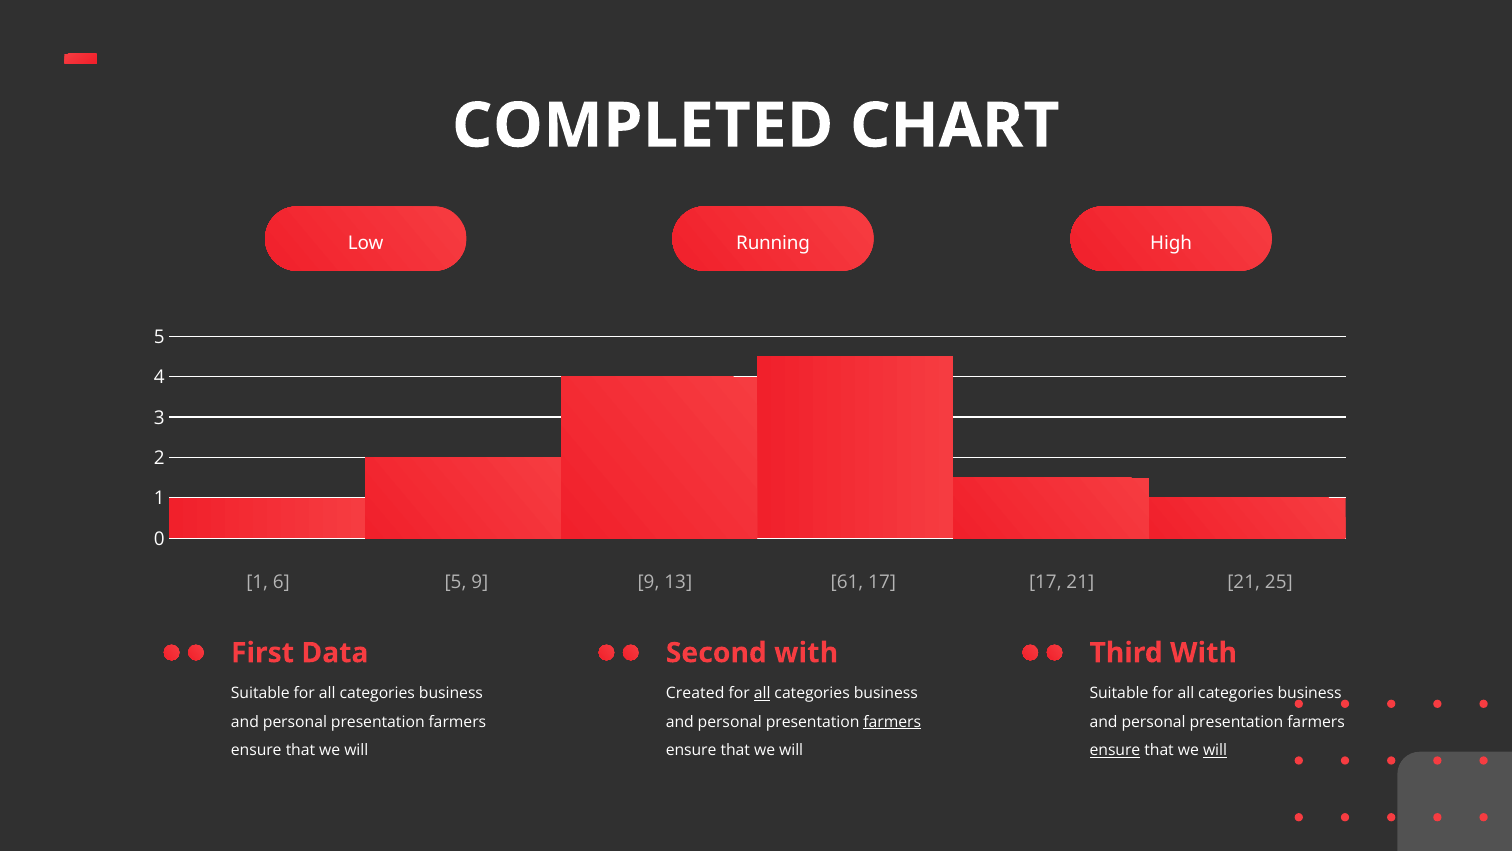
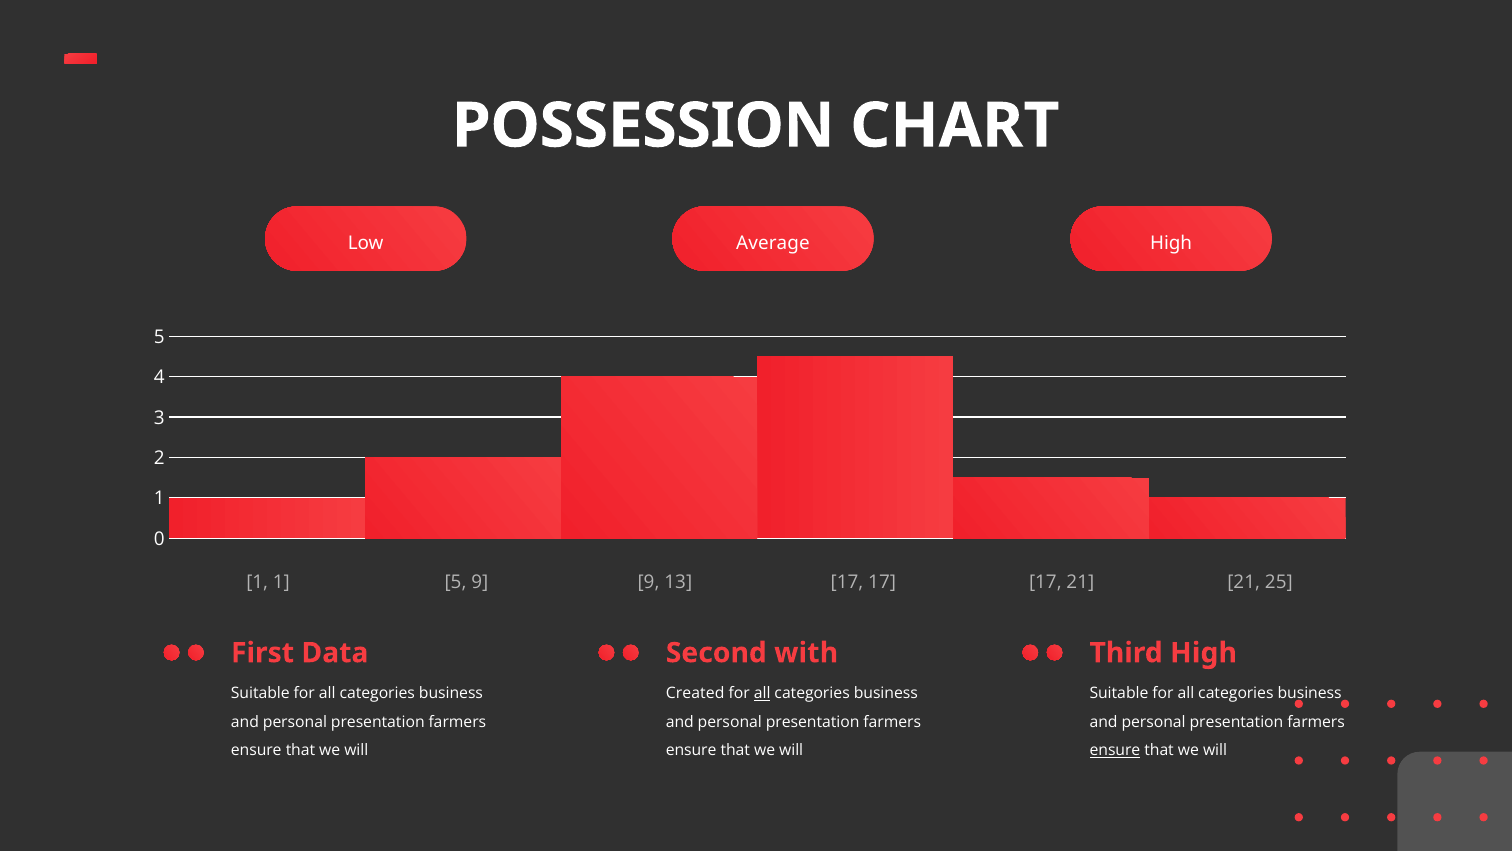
COMPLETED: COMPLETED -> POSSESSION
Running: Running -> Average
1 6: 6 -> 1
61 at (847, 581): 61 -> 17
Third With: With -> High
farmers at (892, 722) underline: present -> none
will at (1215, 750) underline: present -> none
